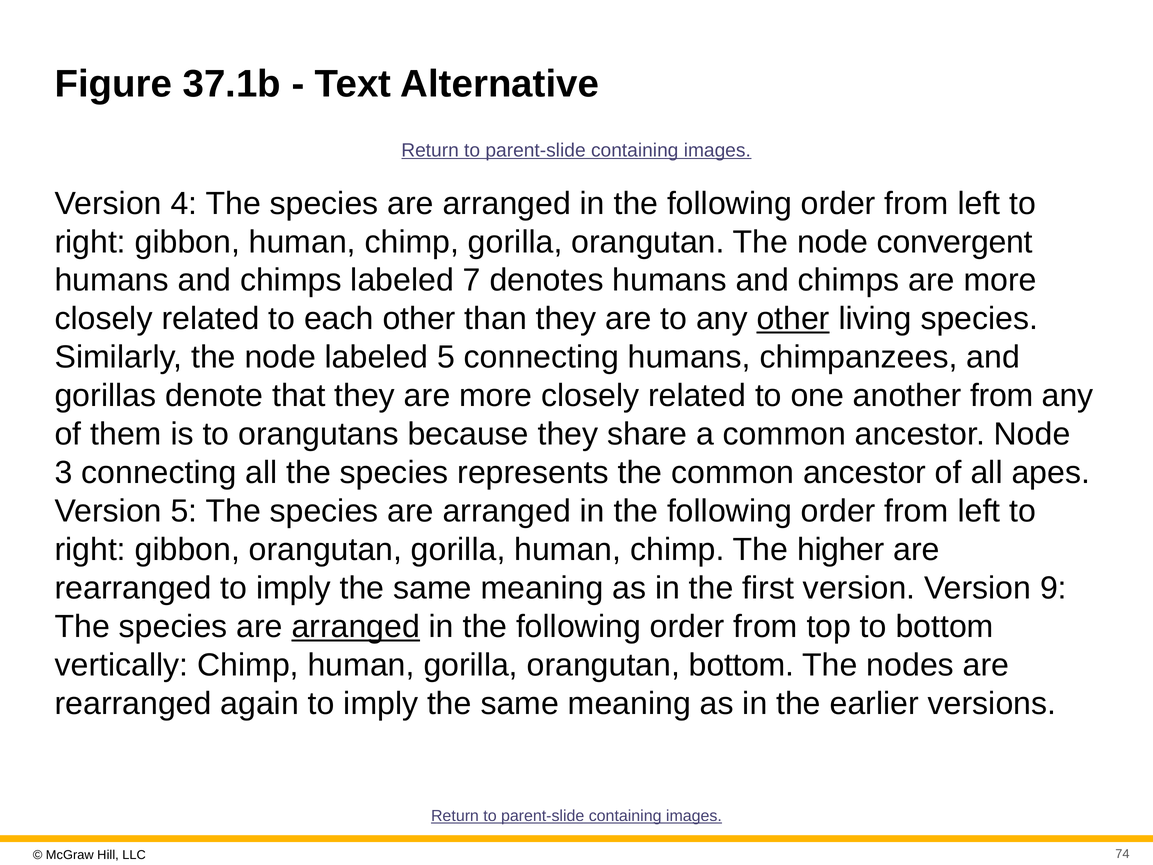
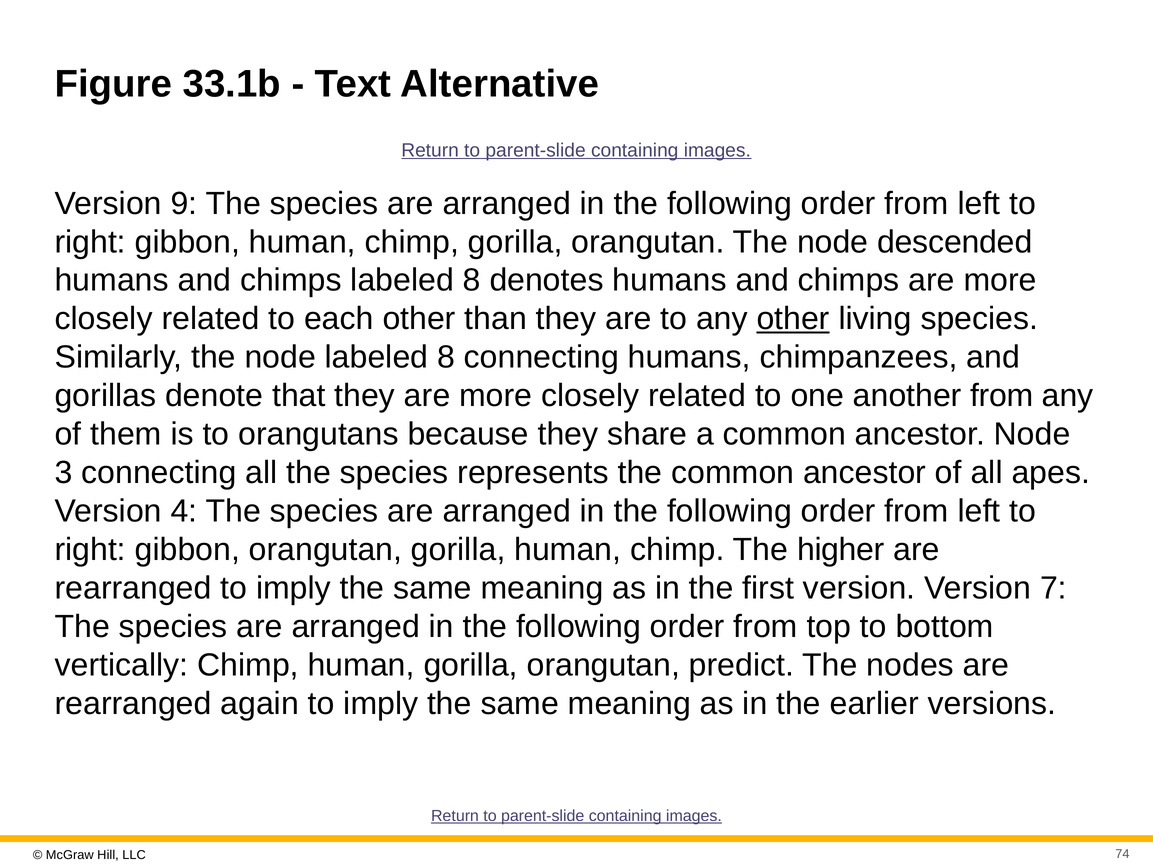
37.1b: 37.1b -> 33.1b
4: 4 -> 9
convergent: convergent -> descended
chimps labeled 7: 7 -> 8
node labeled 5: 5 -> 8
Version 5: 5 -> 4
9: 9 -> 7
arranged at (356, 626) underline: present -> none
orangutan bottom: bottom -> predict
